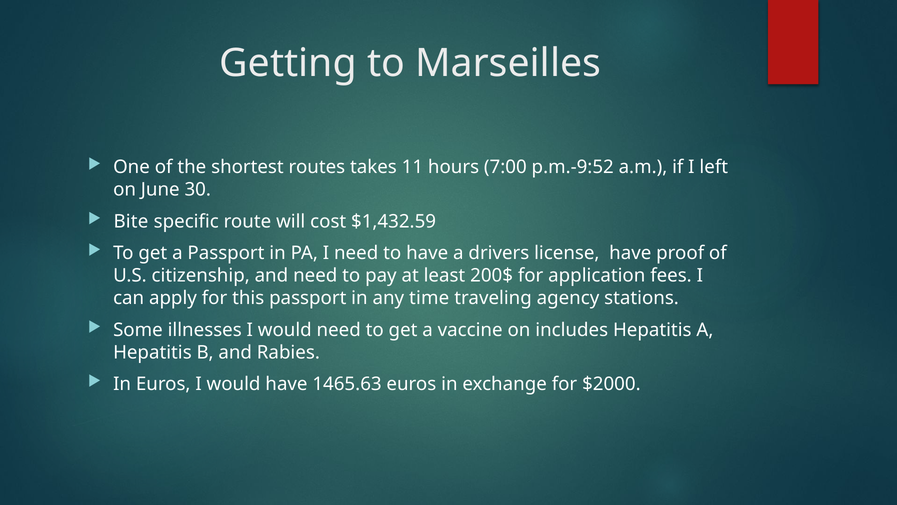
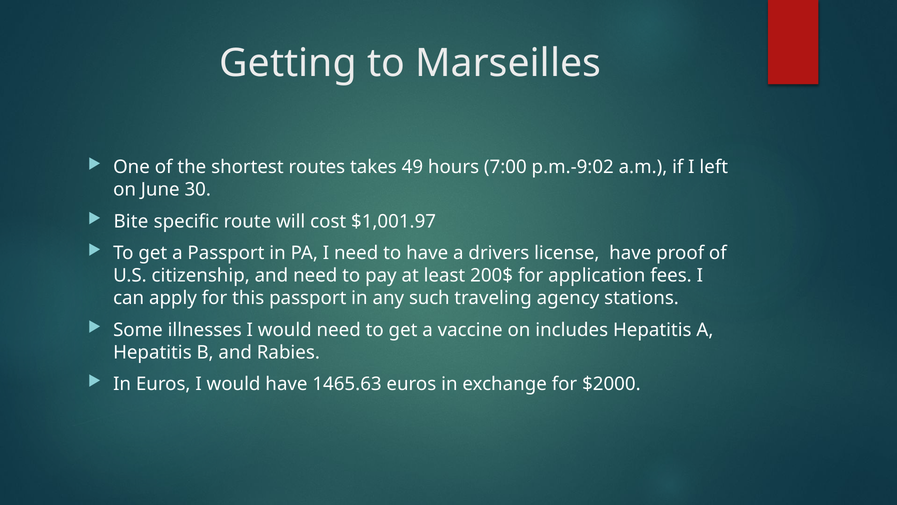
11: 11 -> 49
p.m.-9:52: p.m.-9:52 -> p.m.-9:02
$1,432.59: $1,432.59 -> $1,001.97
time: time -> such
